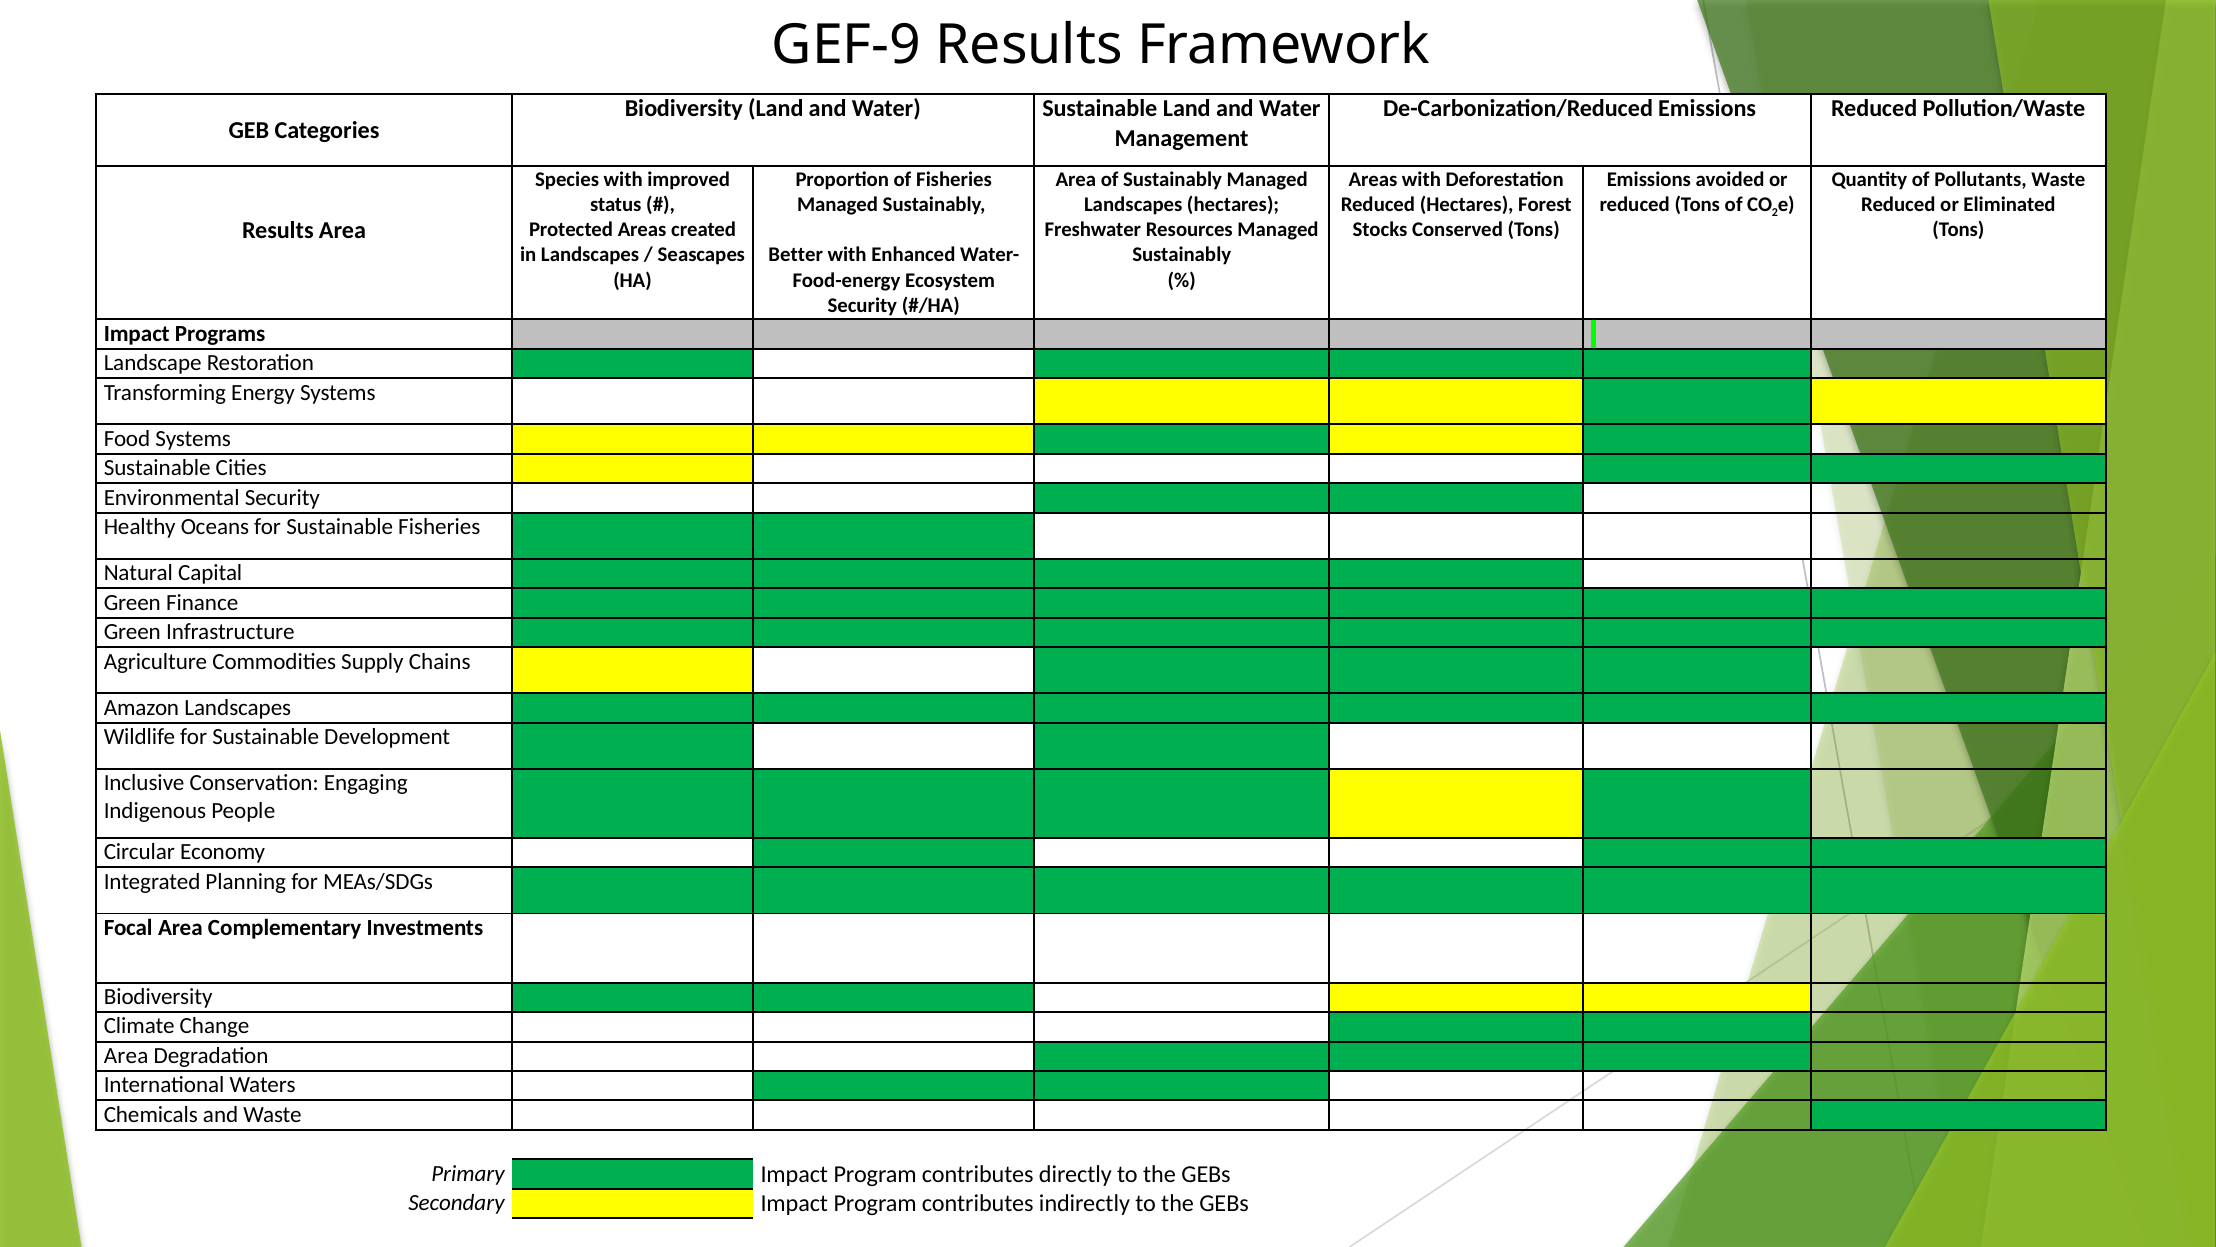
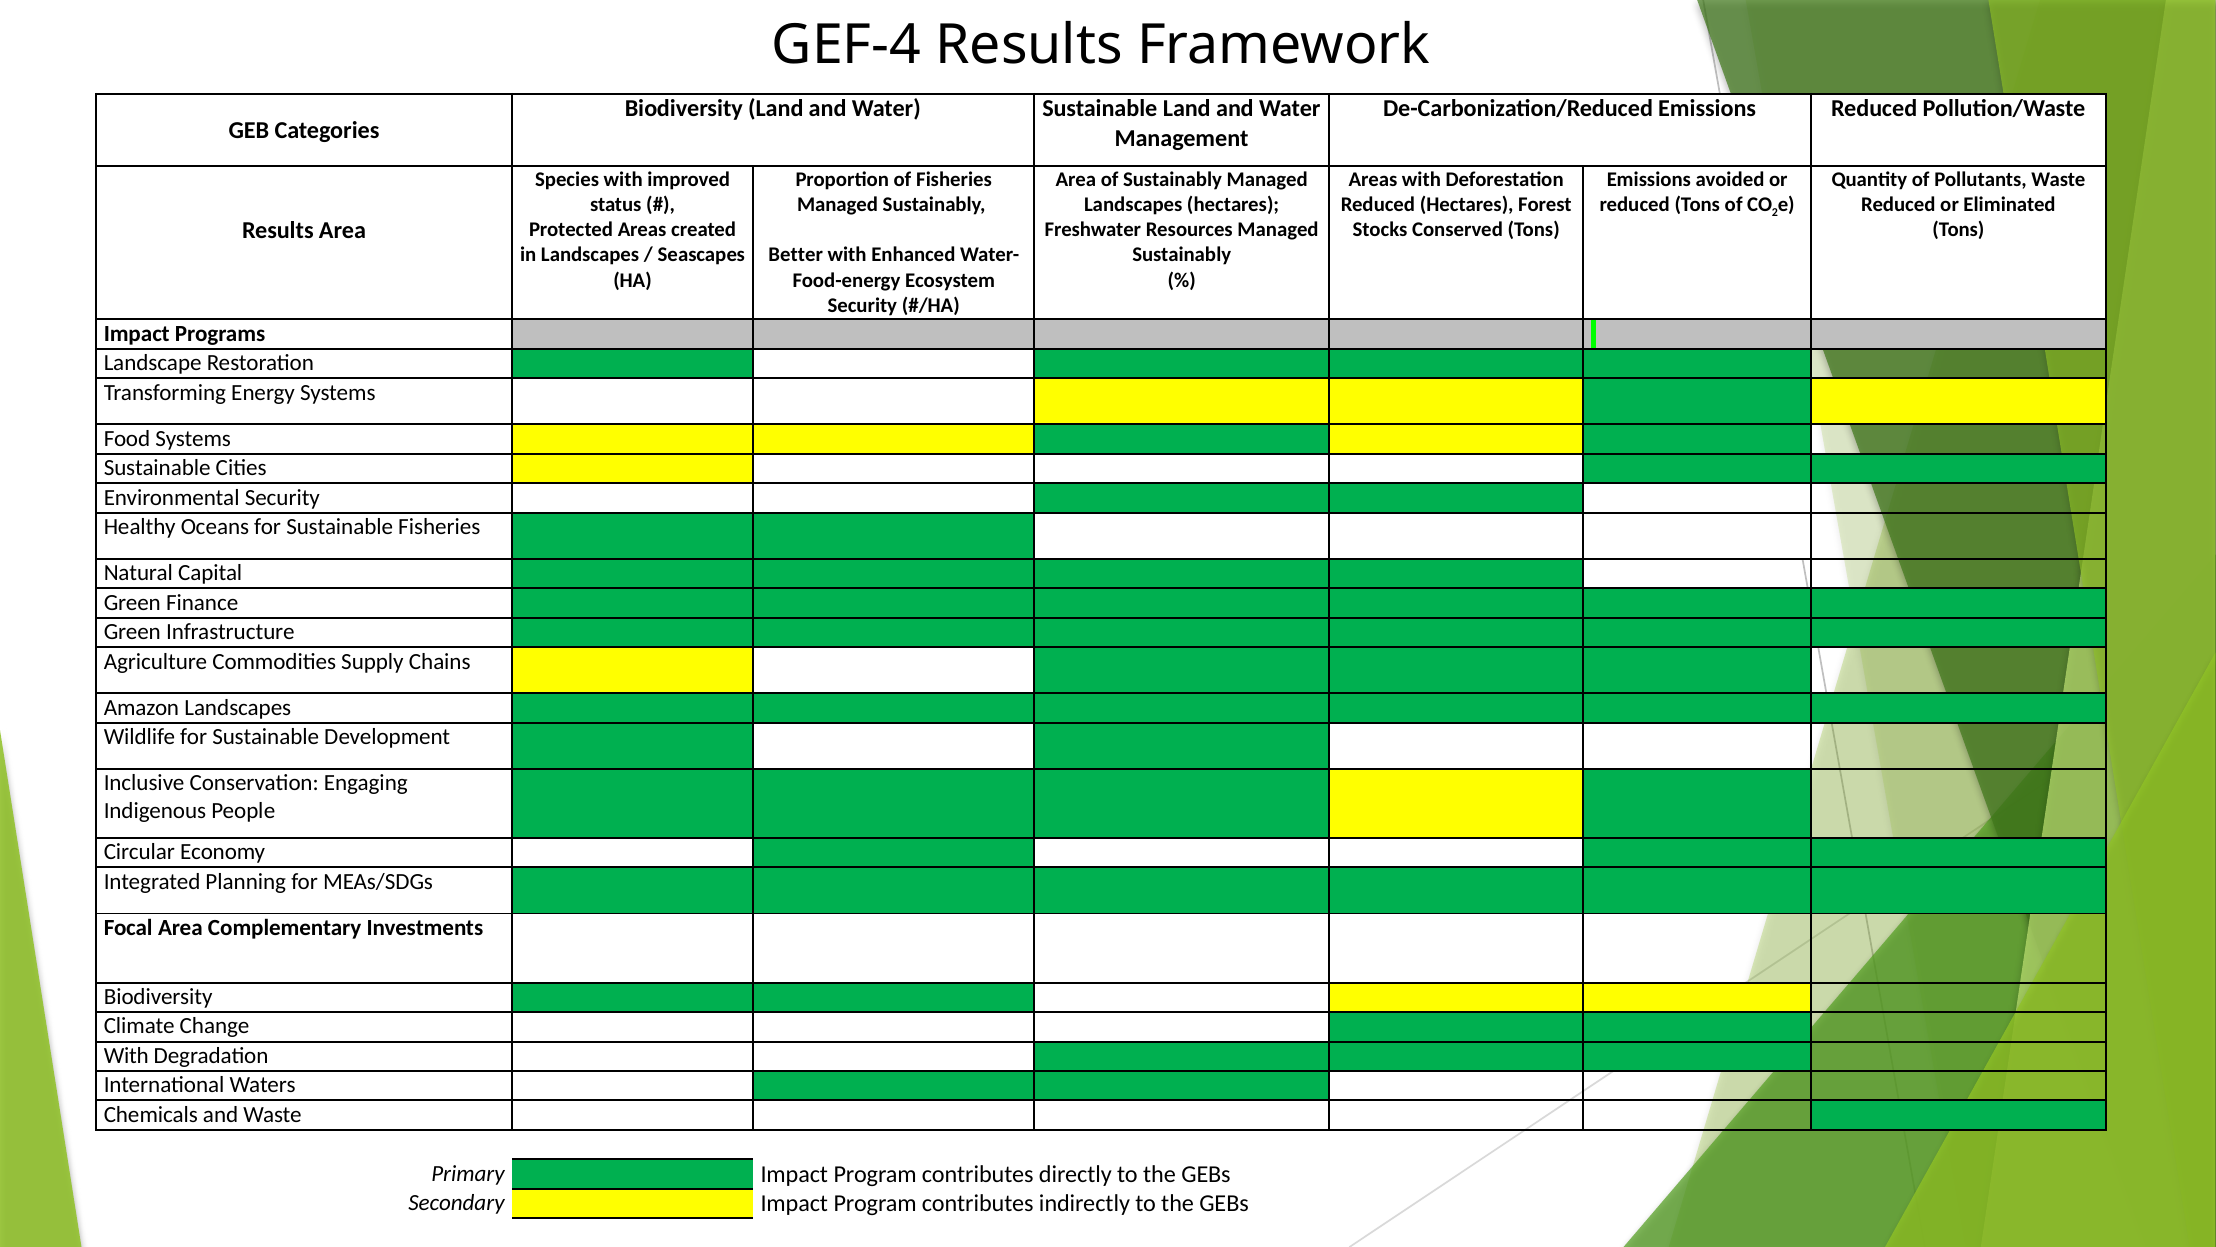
GEF-9: GEF-9 -> GEF-4
Area at (126, 1055): Area -> With
